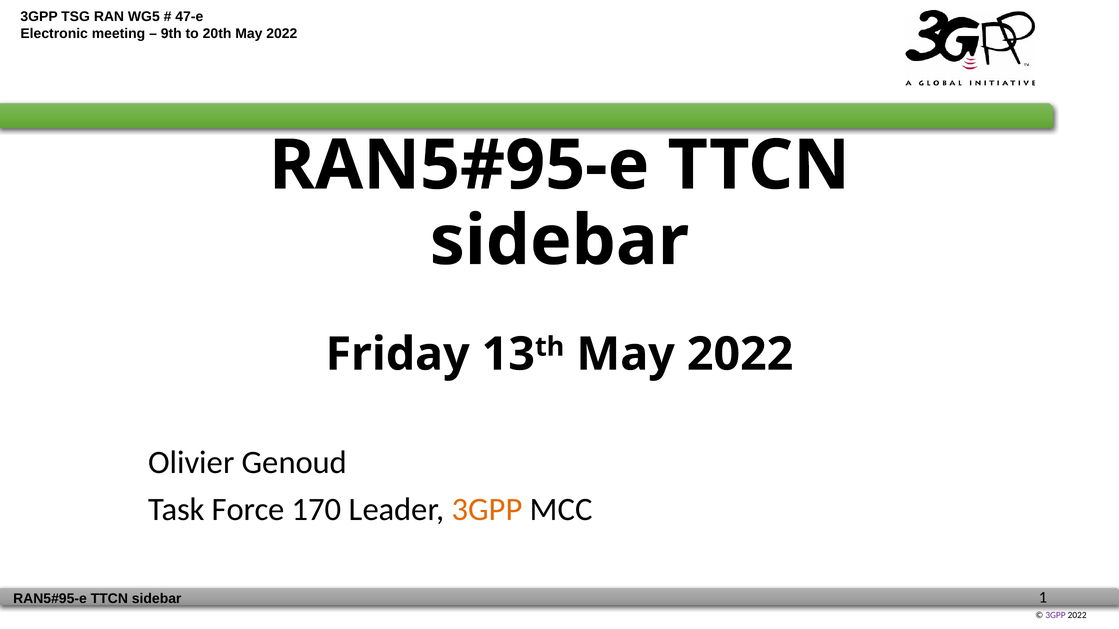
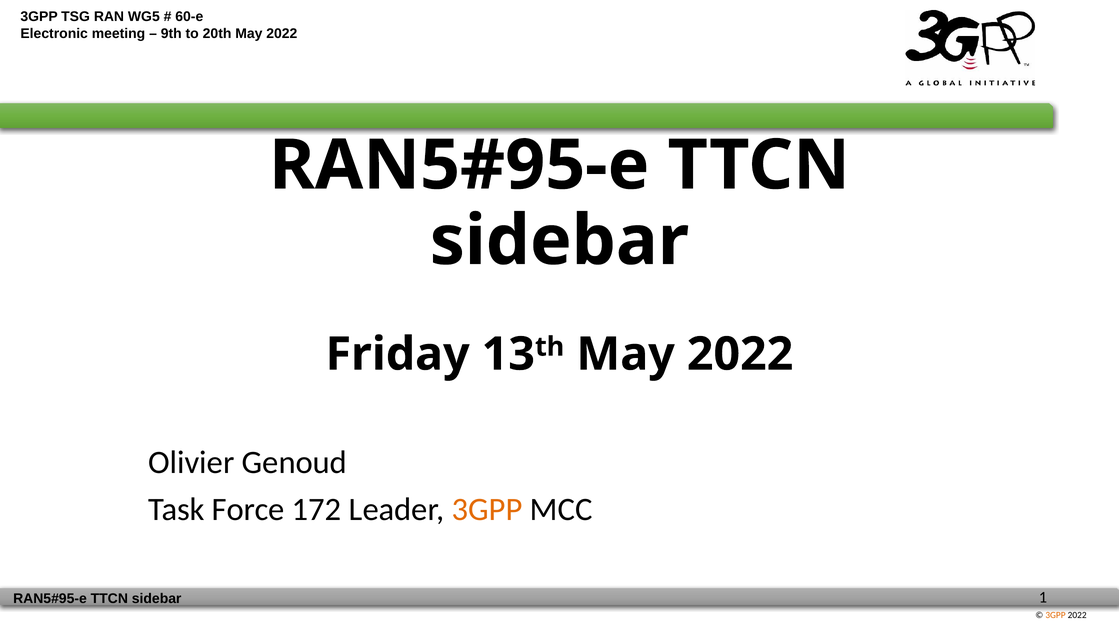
47-e: 47-e -> 60-e
170: 170 -> 172
3GPP at (1055, 615) colour: purple -> orange
